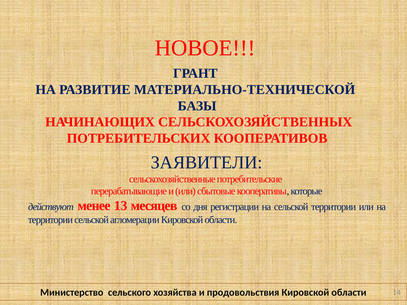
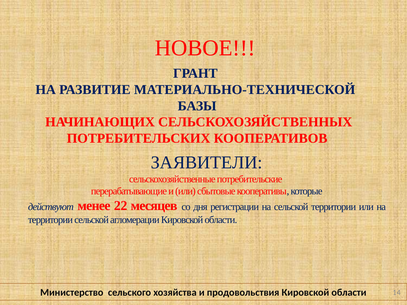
13: 13 -> 22
